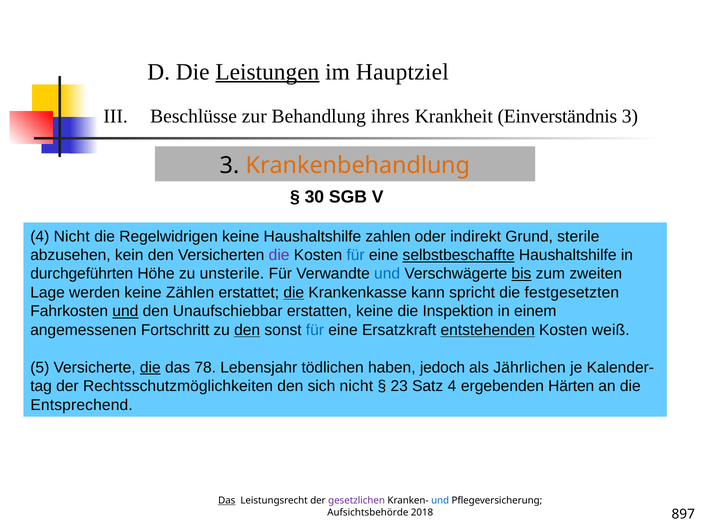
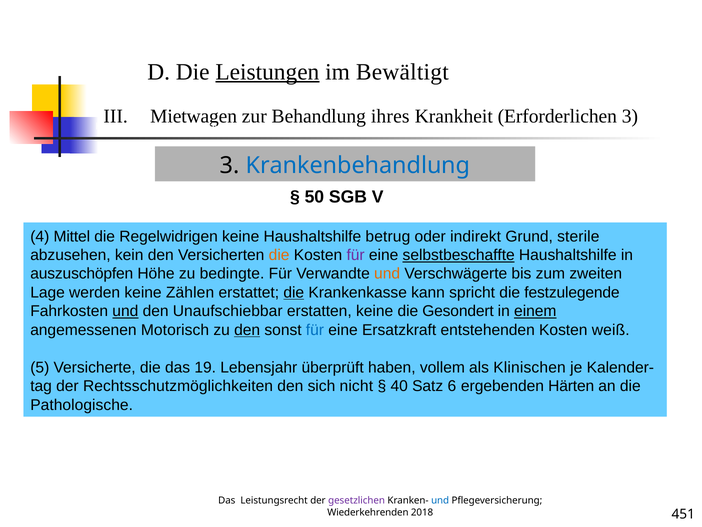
Hauptziel: Hauptziel -> Bewältigt
Beschlüsse: Beschlüsse -> Mietwagen
Einverständnis: Einverständnis -> Erforderlichen
Krankenbehandlung at (358, 165) colour: orange -> blue
30: 30 -> 50
4 Nicht: Nicht -> Mittel
zahlen: zahlen -> betrug
die at (279, 255) colour: purple -> orange
für at (356, 255) colour: blue -> purple
durchgeführten: durchgeführten -> auszuschöpfen
unsterile: unsterile -> bedingte
und at (387, 274) colour: blue -> orange
bis underline: present -> none
festgesetzten: festgesetzten -> festzulegende
Inspektion: Inspektion -> Gesondert
einem underline: none -> present
Fortschritt: Fortschritt -> Motorisch
entstehenden underline: present -> none
die at (150, 367) underline: present -> none
78: 78 -> 19
tödlichen: tödlichen -> überprüft
jedoch: jedoch -> vollem
Jährlichen: Jährlichen -> Klinischen
23: 23 -> 40
Satz 4: 4 -> 6
Entsprechend: Entsprechend -> Pathologische
Das at (227, 500) underline: present -> none
Aufsichtsbehörde: Aufsichtsbehörde -> Wiederkehrenden
897: 897 -> 451
